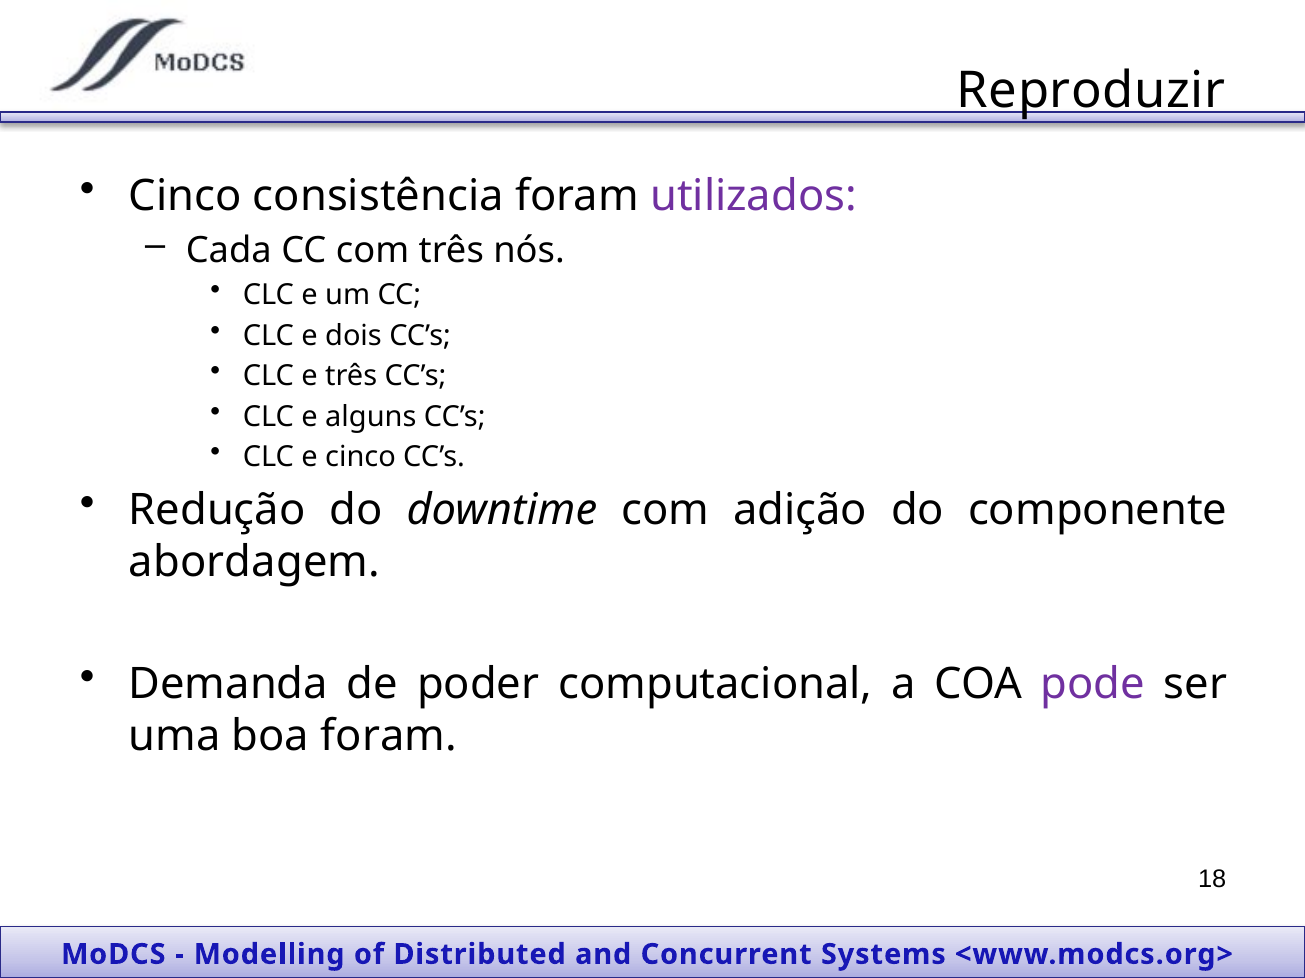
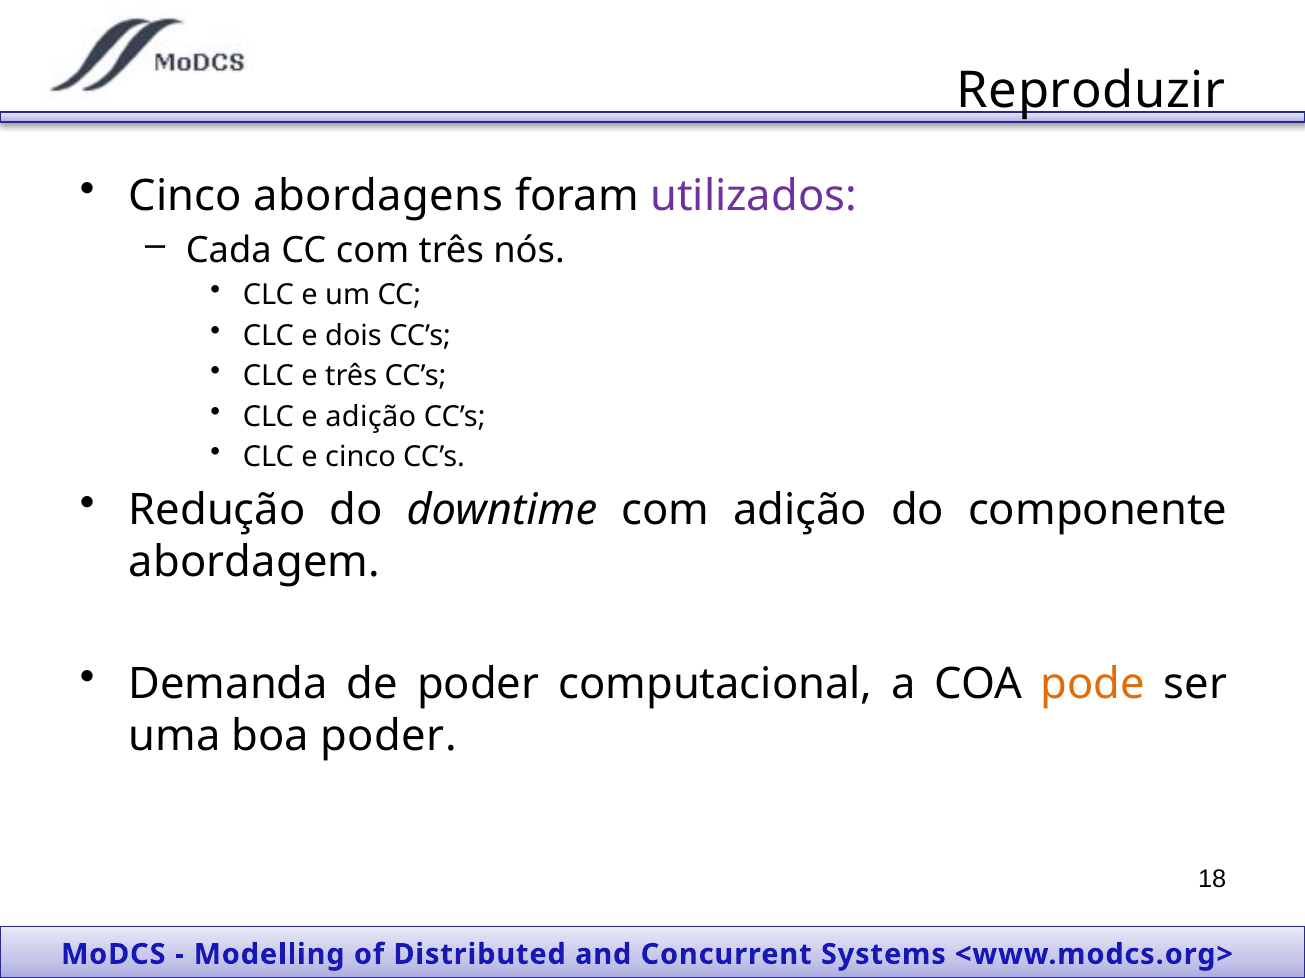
consistência: consistência -> abordagens
e alguns: alguns -> adição
pode colour: purple -> orange
boa foram: foram -> poder
